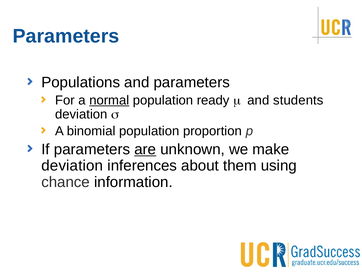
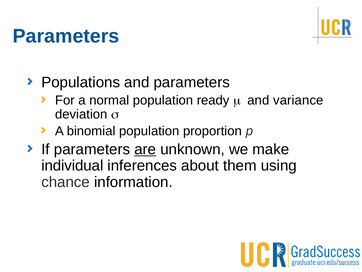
normal underline: present -> none
students: students -> variance
deviation at (72, 165): deviation -> individual
